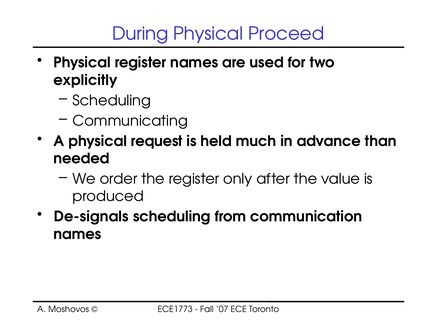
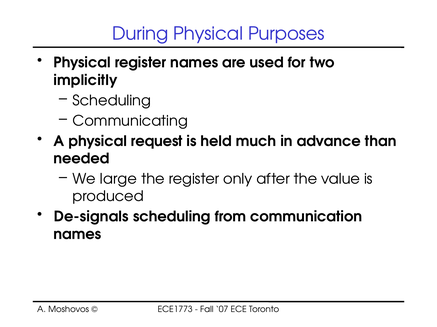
Proceed: Proceed -> Purposes
explicitly: explicitly -> implicitly
order: order -> large
